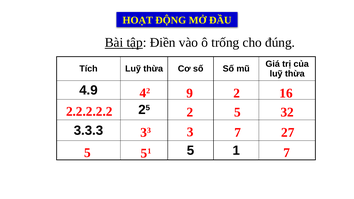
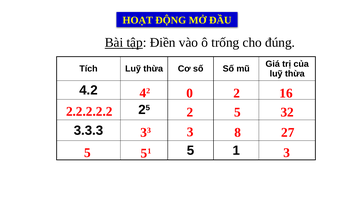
4.9: 4.9 -> 4.2
9: 9 -> 0
3 7: 7 -> 8
51 7: 7 -> 3
